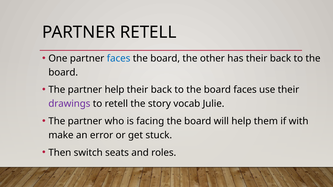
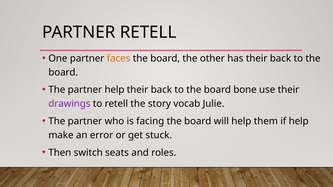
faces at (119, 58) colour: blue -> orange
board faces: faces -> bone
if with: with -> help
